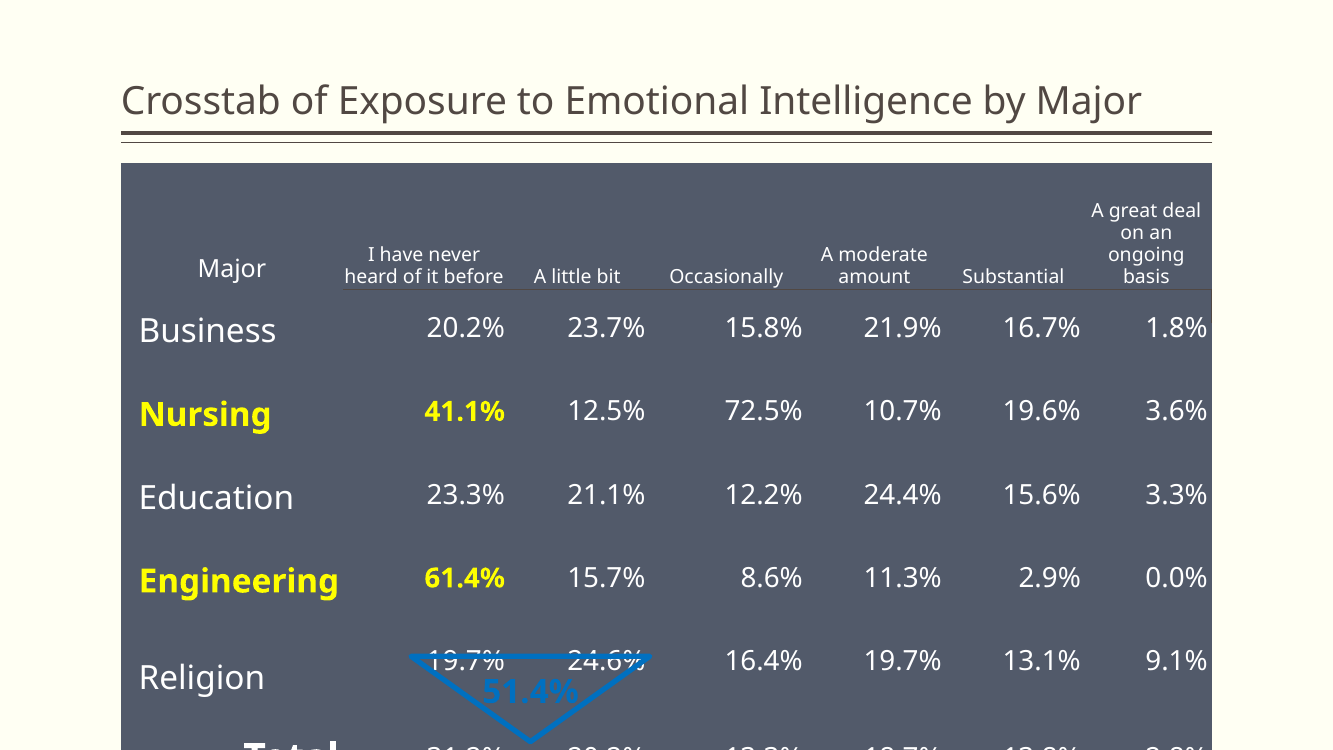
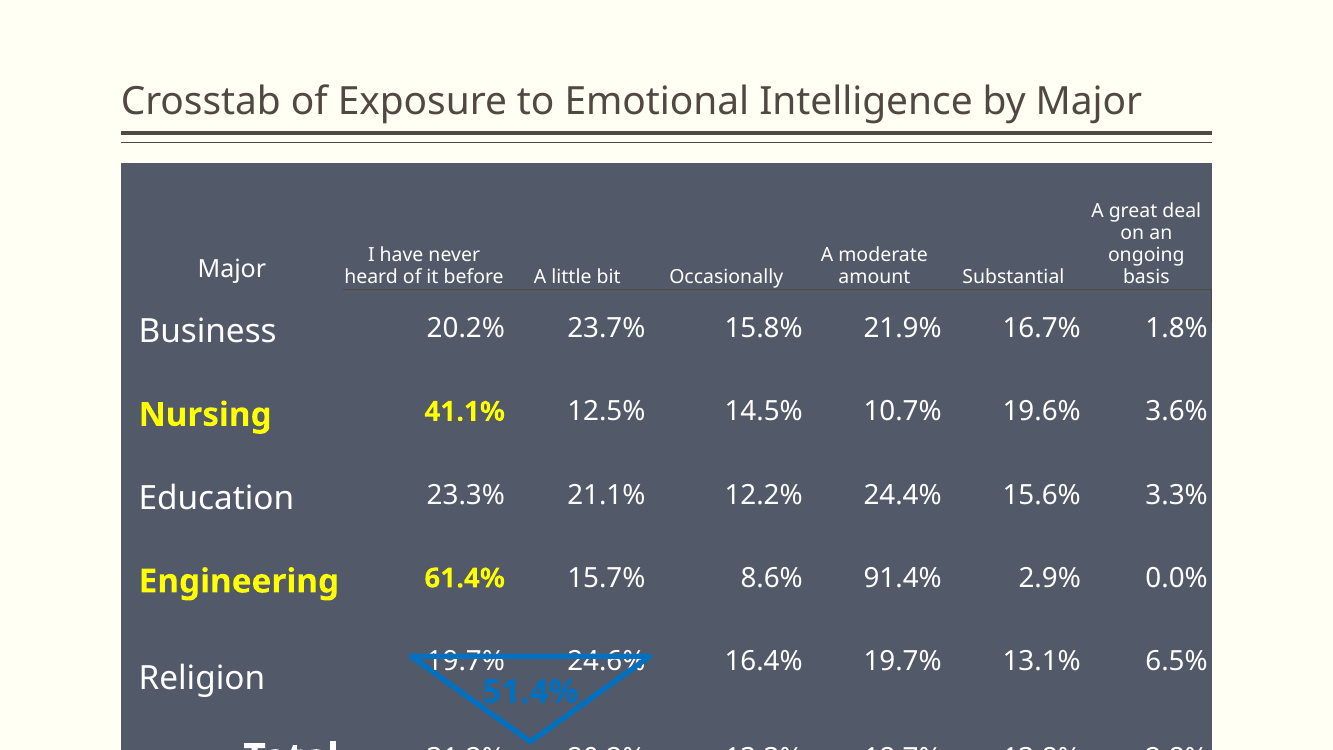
72.5%: 72.5% -> 14.5%
11.3%: 11.3% -> 91.4%
9.1%: 9.1% -> 6.5%
